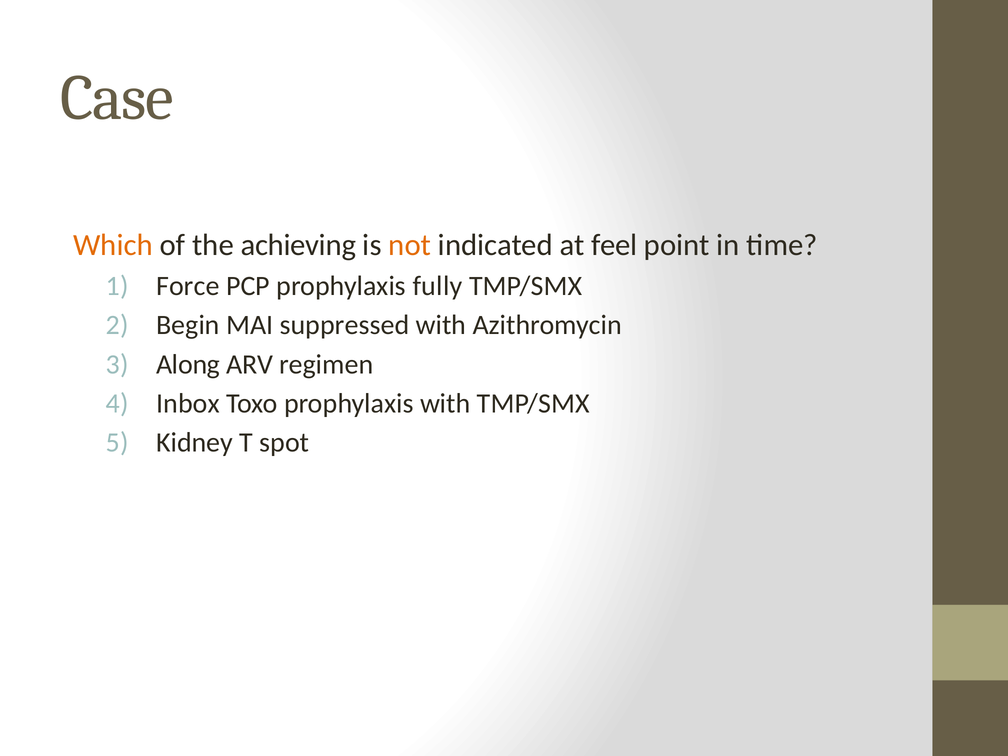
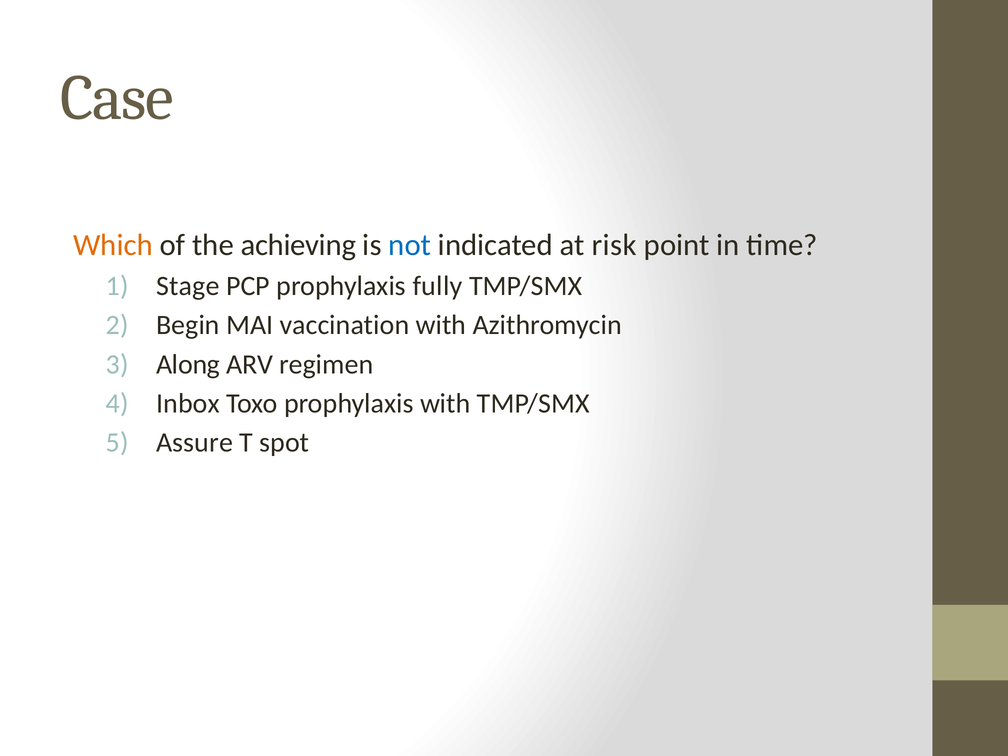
not colour: orange -> blue
feel: feel -> risk
Force: Force -> Stage
suppressed: suppressed -> vaccination
Kidney: Kidney -> Assure
